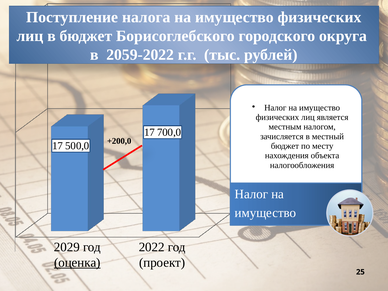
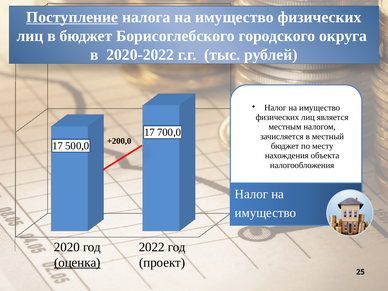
Поступление underline: none -> present
2059-2022: 2059-2022 -> 2020-2022
2029: 2029 -> 2020
